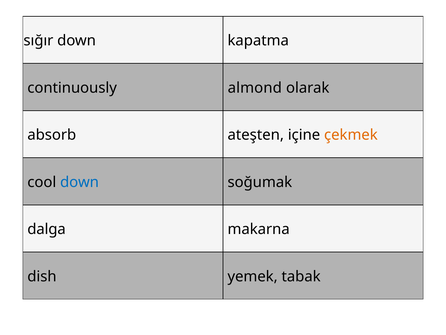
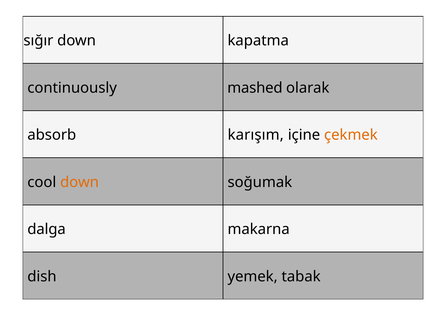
almond: almond -> mashed
ateşten: ateşten -> karışım
down at (80, 182) colour: blue -> orange
